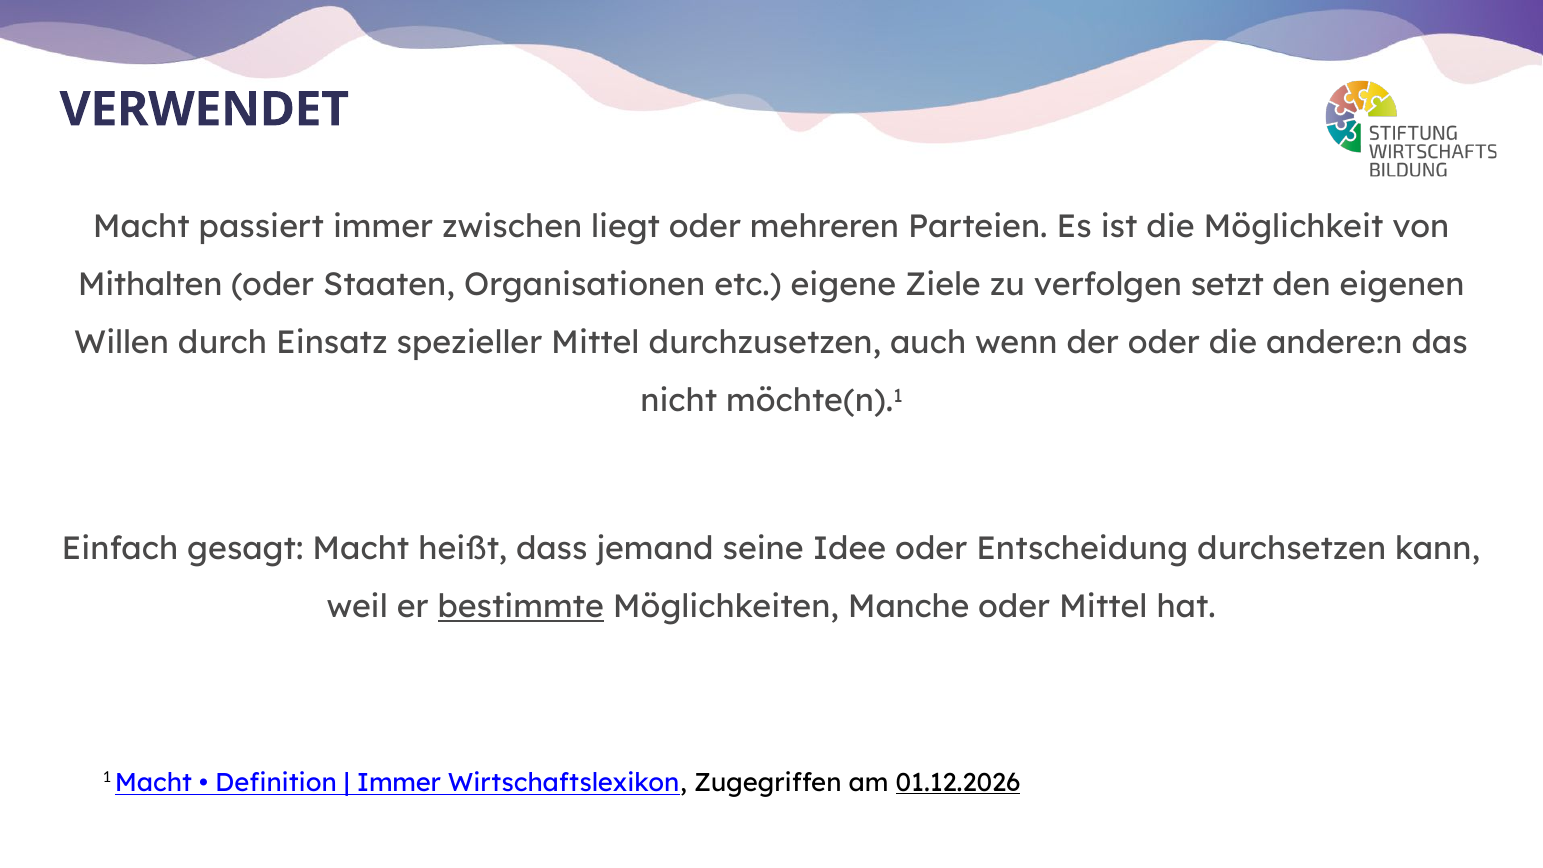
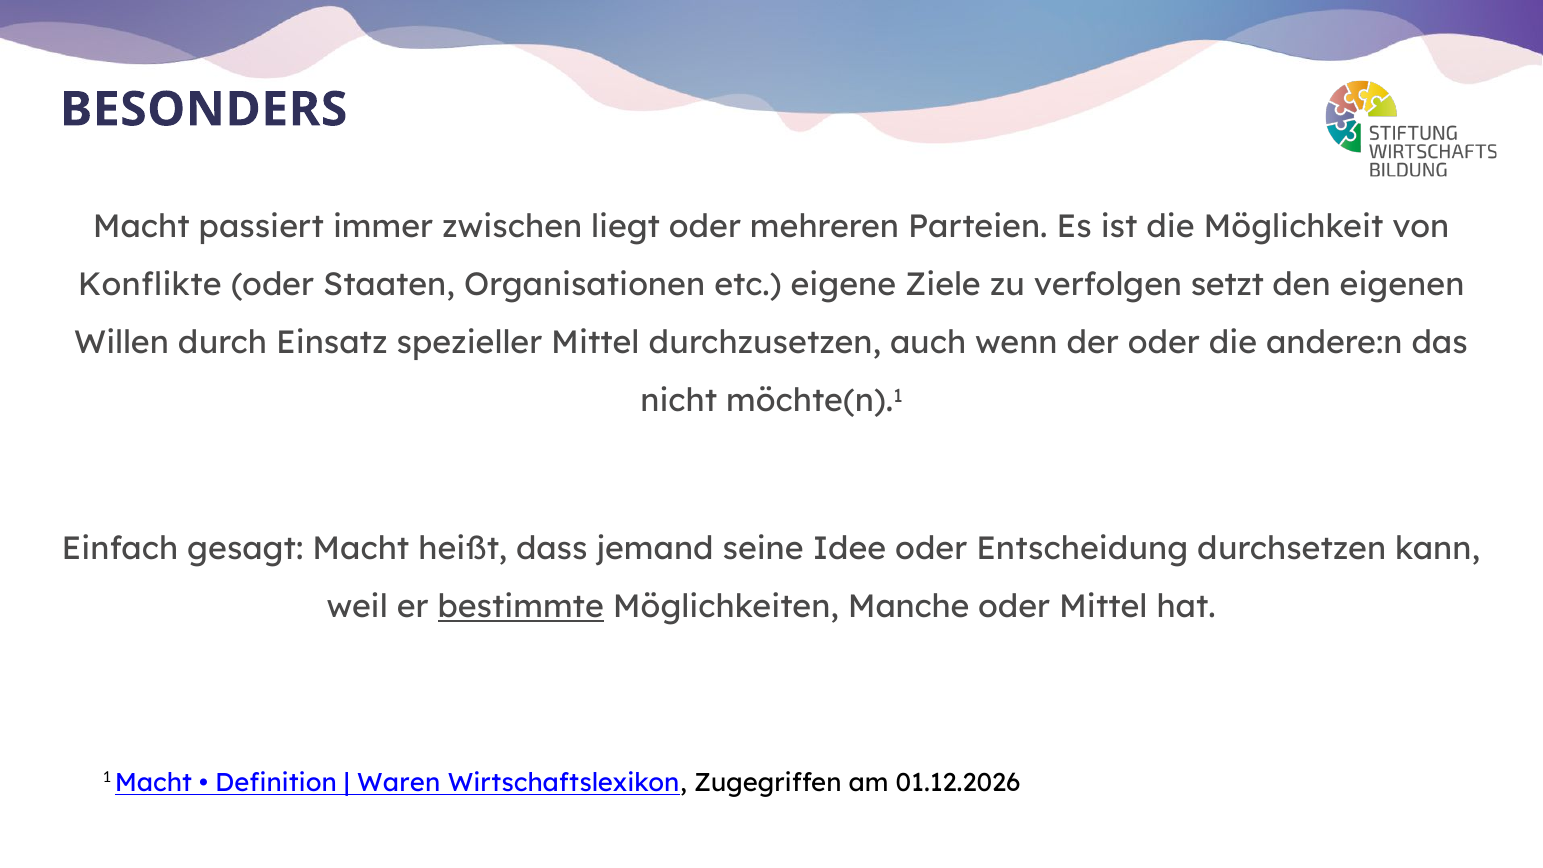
VERWENDET: VERWENDET -> BESONDERS
Mithalten: Mithalten -> Konflikte
Immer at (399, 782): Immer -> Waren
01.12.2026 underline: present -> none
